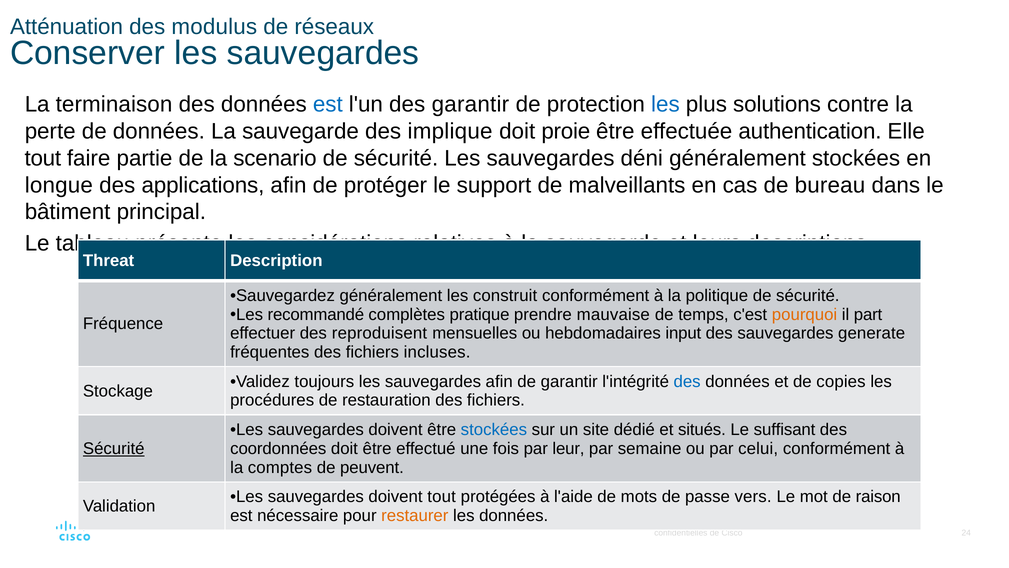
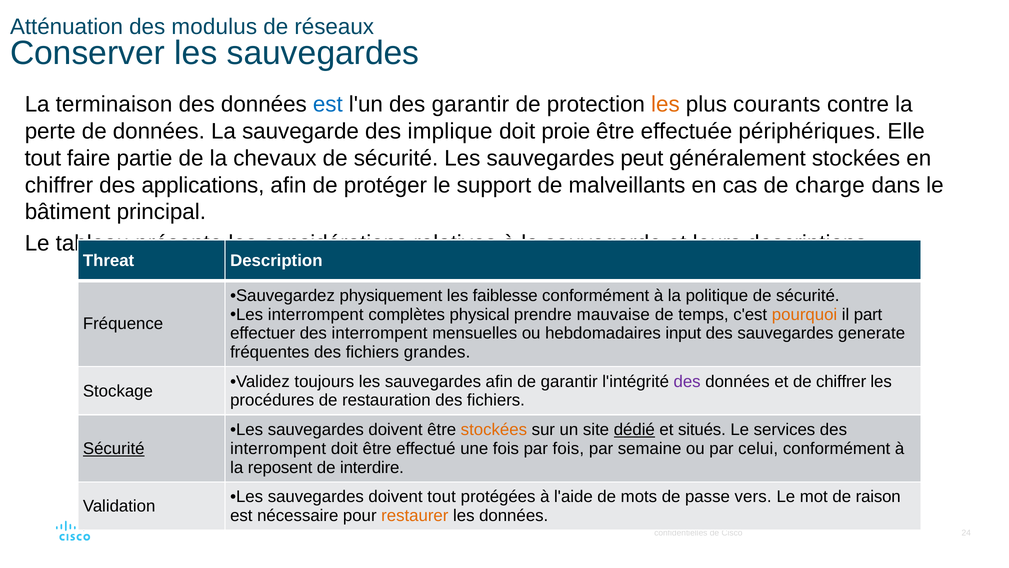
les at (665, 104) colour: blue -> orange
solutions: solutions -> courants
authentication: authentication -> périphériques
scenario: scenario -> chevaux
déni: déni -> peut
longue at (59, 185): longue -> chiffrer
bureau: bureau -> charge
Sauvegardez généralement: généralement -> physiquement
construit: construit -> faiblesse
Les recommandé: recommandé -> interrompent
pratique: pratique -> physical
effectuer des reproduisent: reproduisent -> interrompent
incluses: incluses -> grandes
des at (687, 381) colour: blue -> purple
de copies: copies -> chiffrer
stockées at (494, 429) colour: blue -> orange
dédié underline: none -> present
suffisant: suffisant -> services
coordonnées at (278, 448): coordonnées -> interrompent
par leur: leur -> fois
comptes: comptes -> reposent
peuvent: peuvent -> interdire
